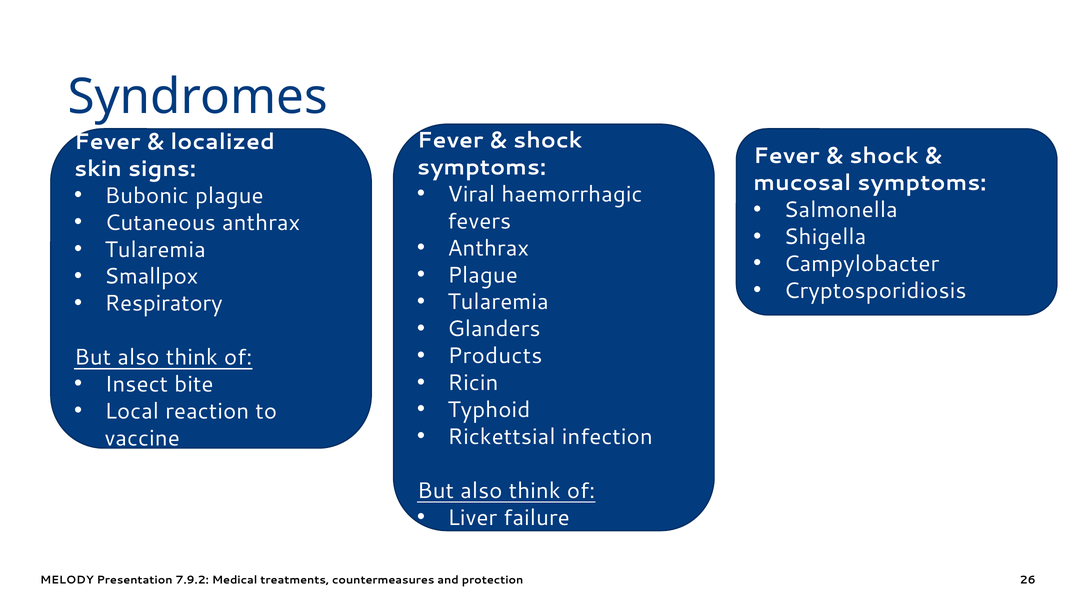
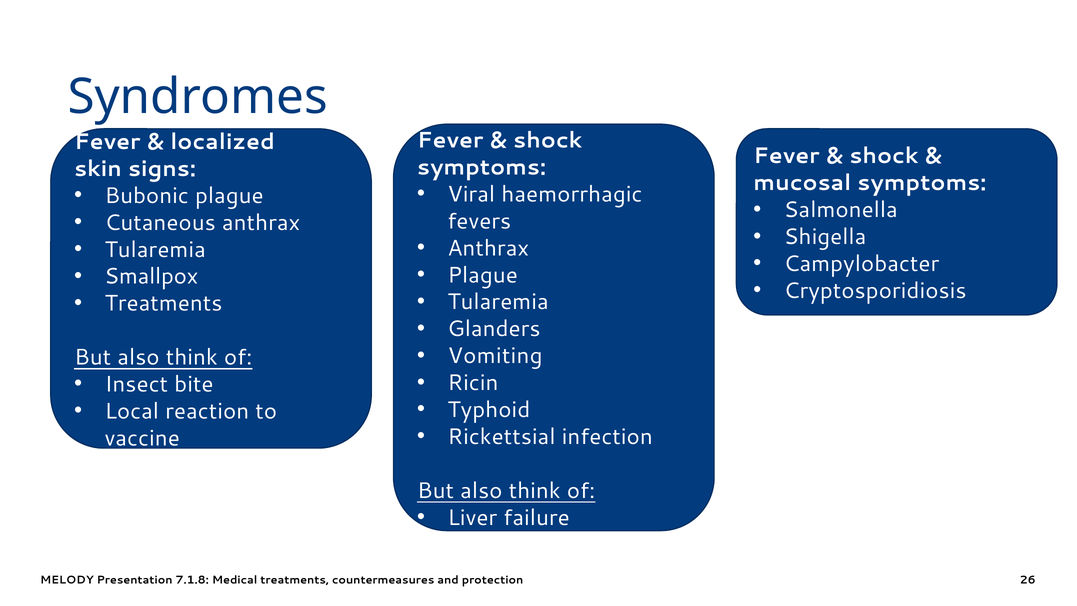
Respiratory at (164, 303): Respiratory -> Treatments
Products: Products -> Vomiting
7.9.2: 7.9.2 -> 7.1.8
